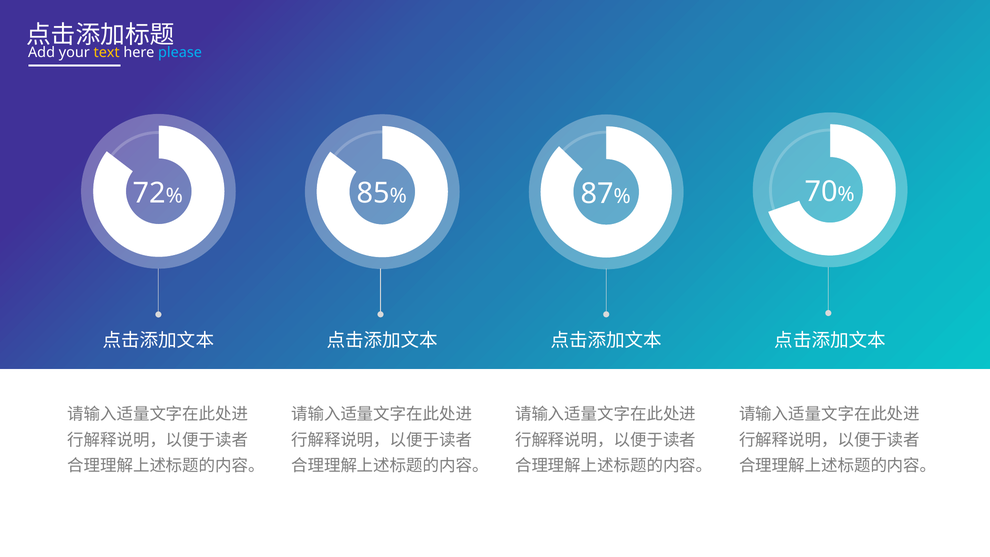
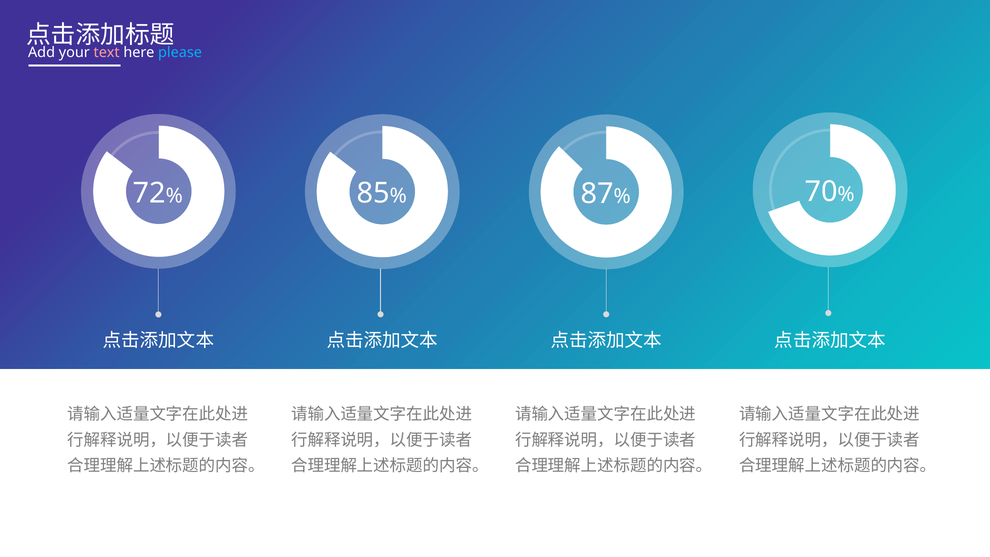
text colour: yellow -> pink
